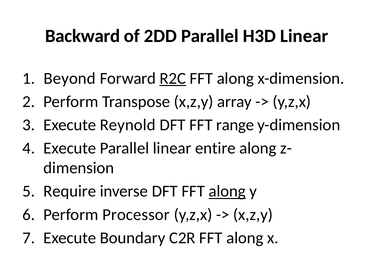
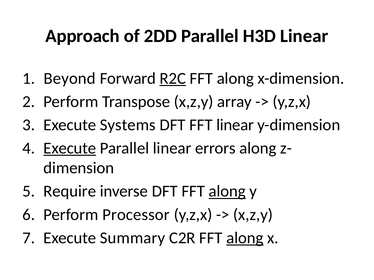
Backward: Backward -> Approach
Reynold: Reynold -> Systems
FFT range: range -> linear
Execute at (70, 148) underline: none -> present
entire: entire -> errors
Boundary: Boundary -> Summary
along at (245, 238) underline: none -> present
